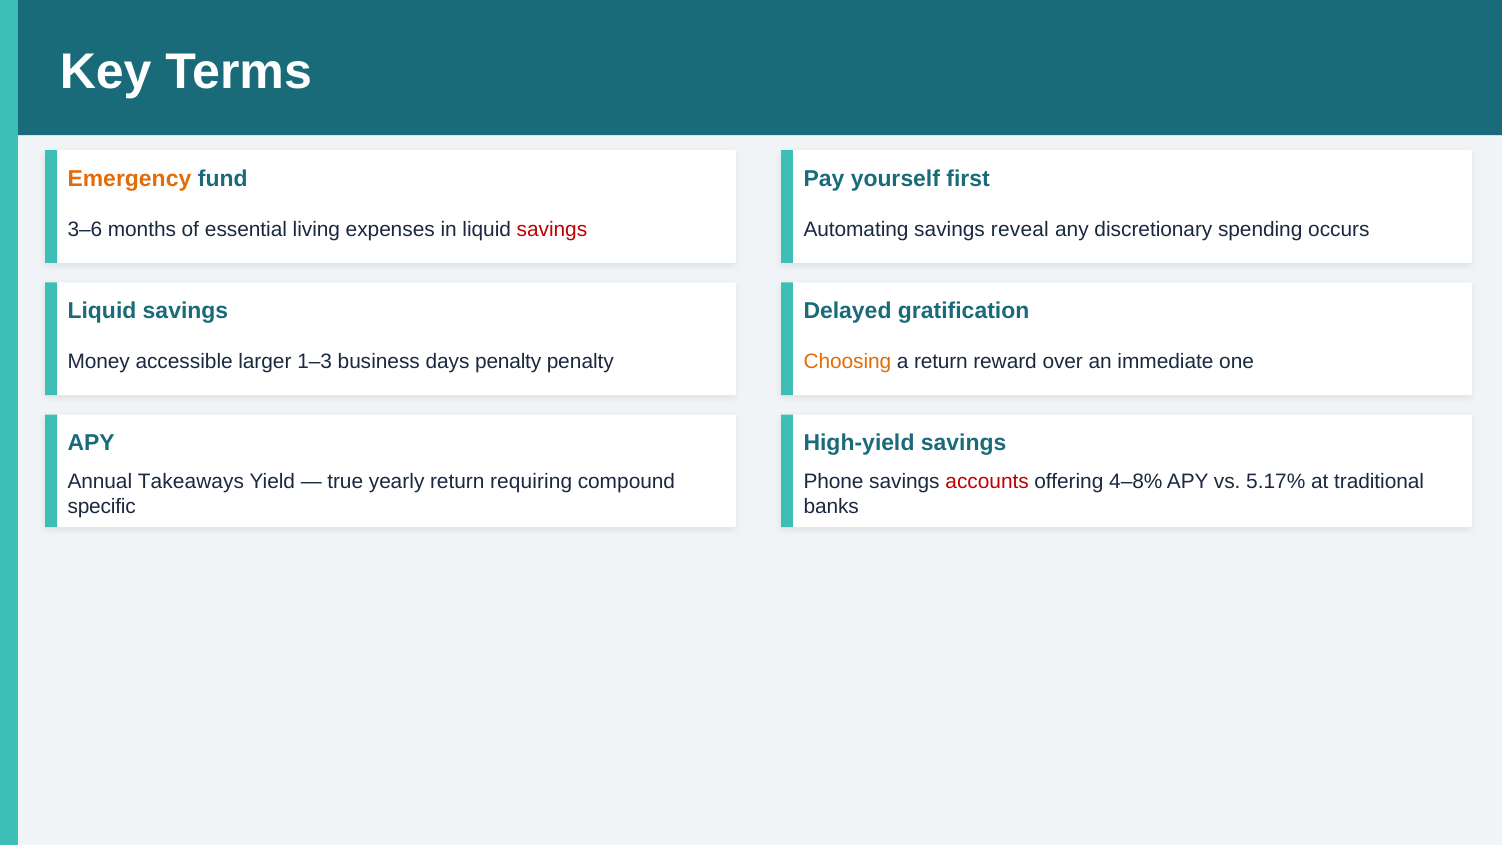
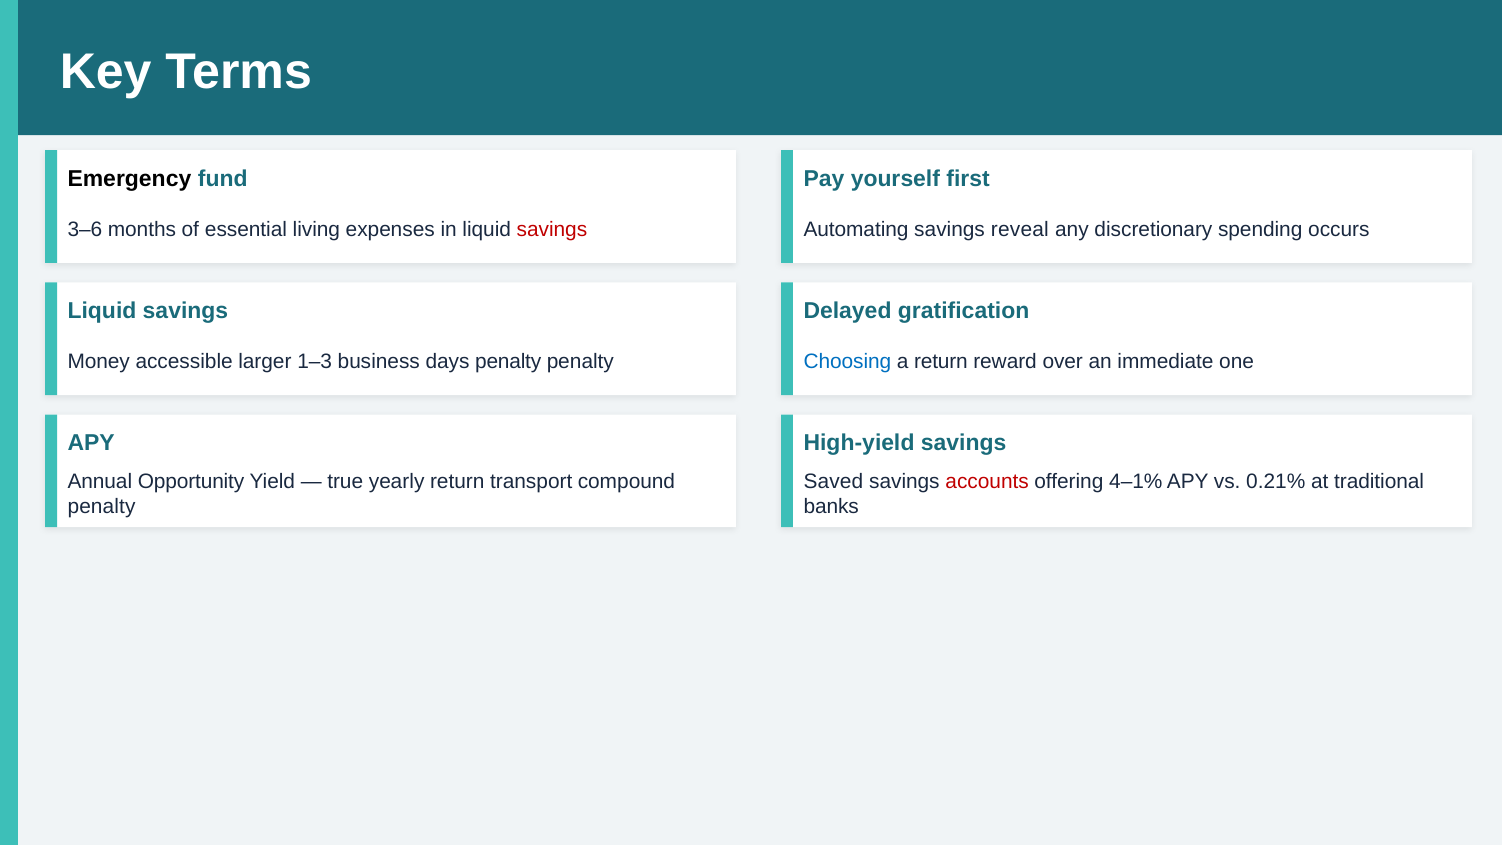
Emergency colour: orange -> black
Choosing colour: orange -> blue
Takeaways: Takeaways -> Opportunity
requiring: requiring -> transport
Phone: Phone -> Saved
4–8%: 4–8% -> 4–1%
5.17%: 5.17% -> 0.21%
specific at (102, 507): specific -> penalty
